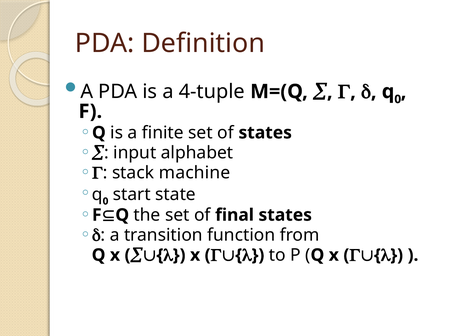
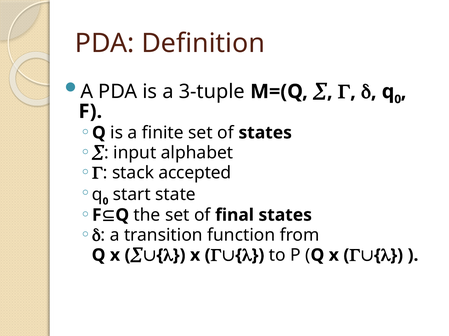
4-tuple: 4-tuple -> 3-tuple
machine: machine -> accepted
